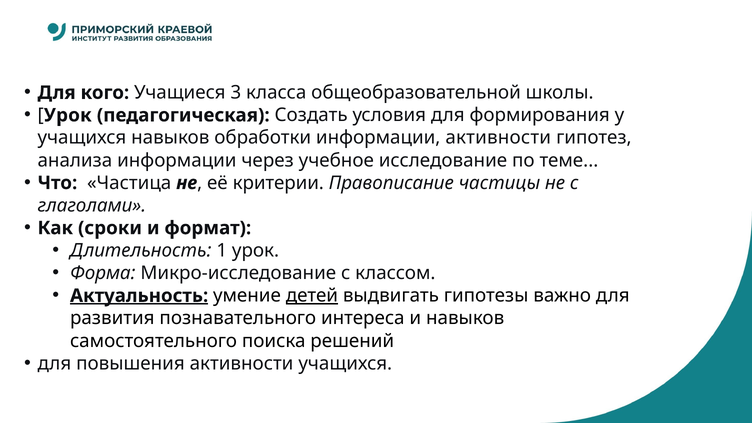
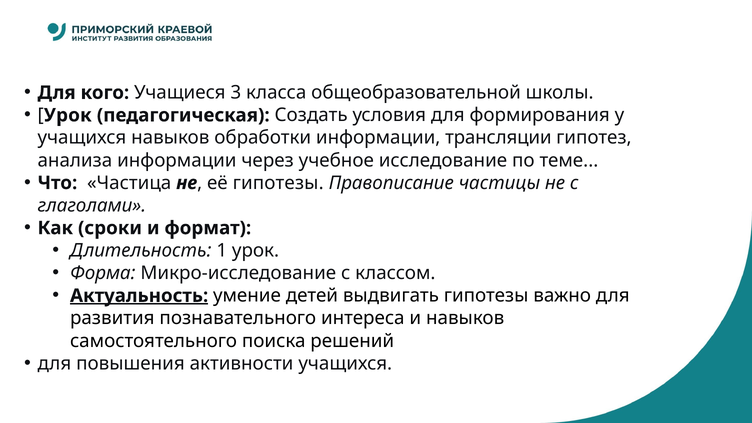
информации активности: активности -> трансляции
её критерии: критерии -> гипотезы
детей underline: present -> none
